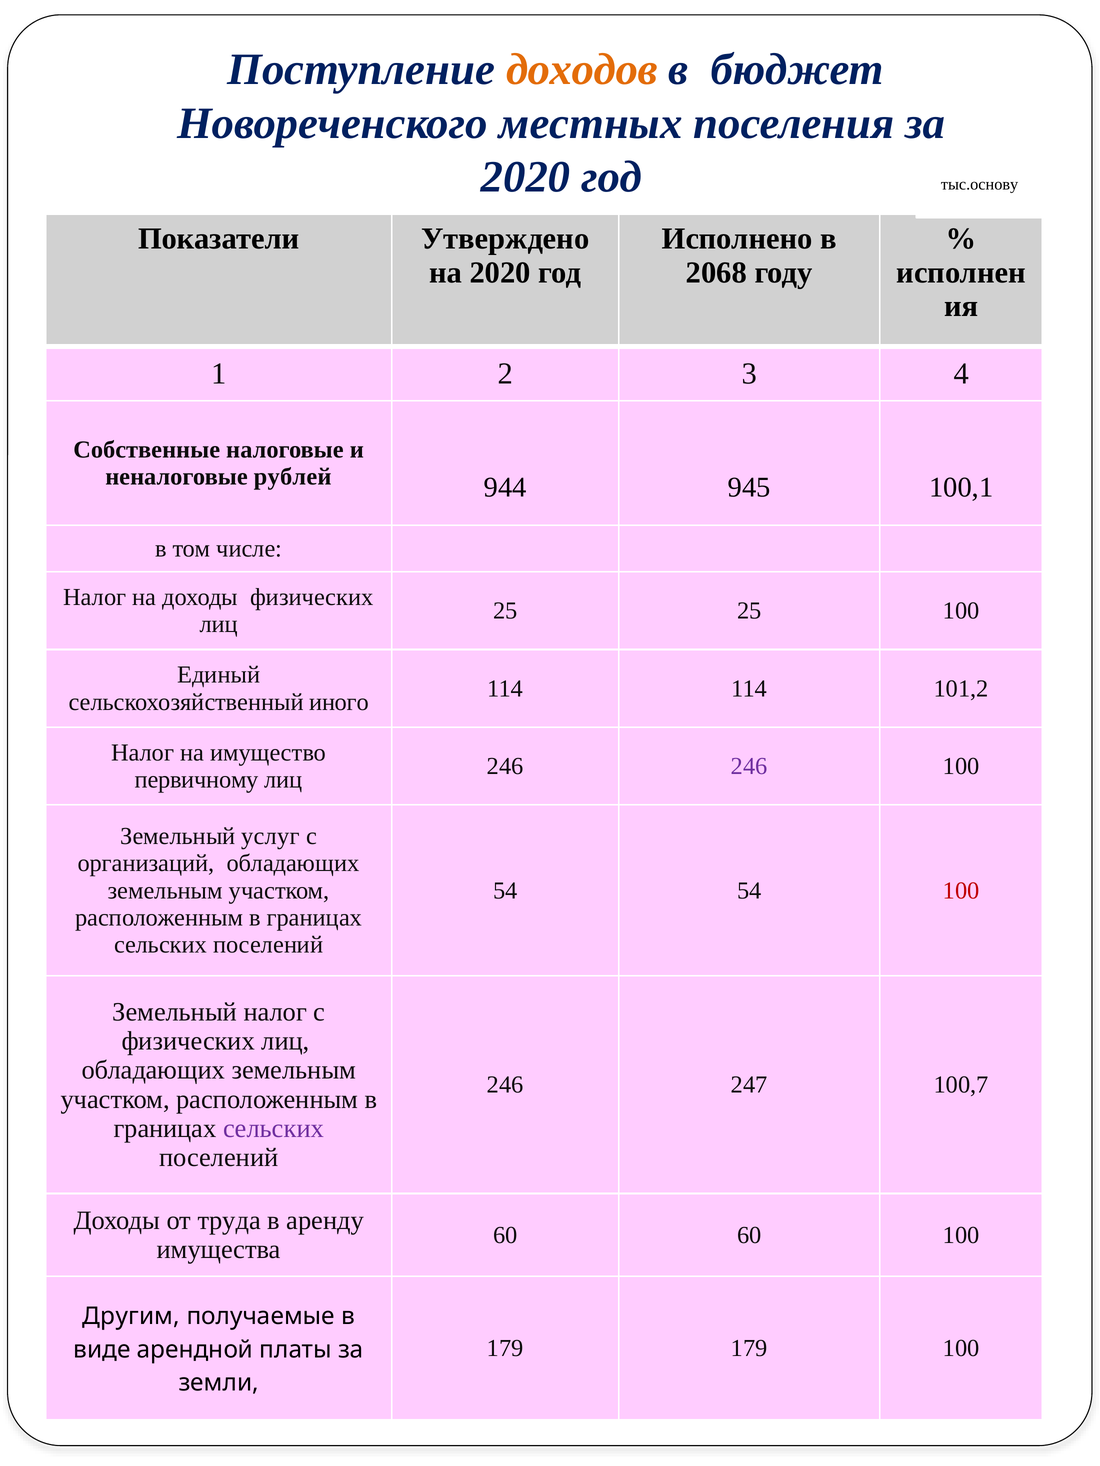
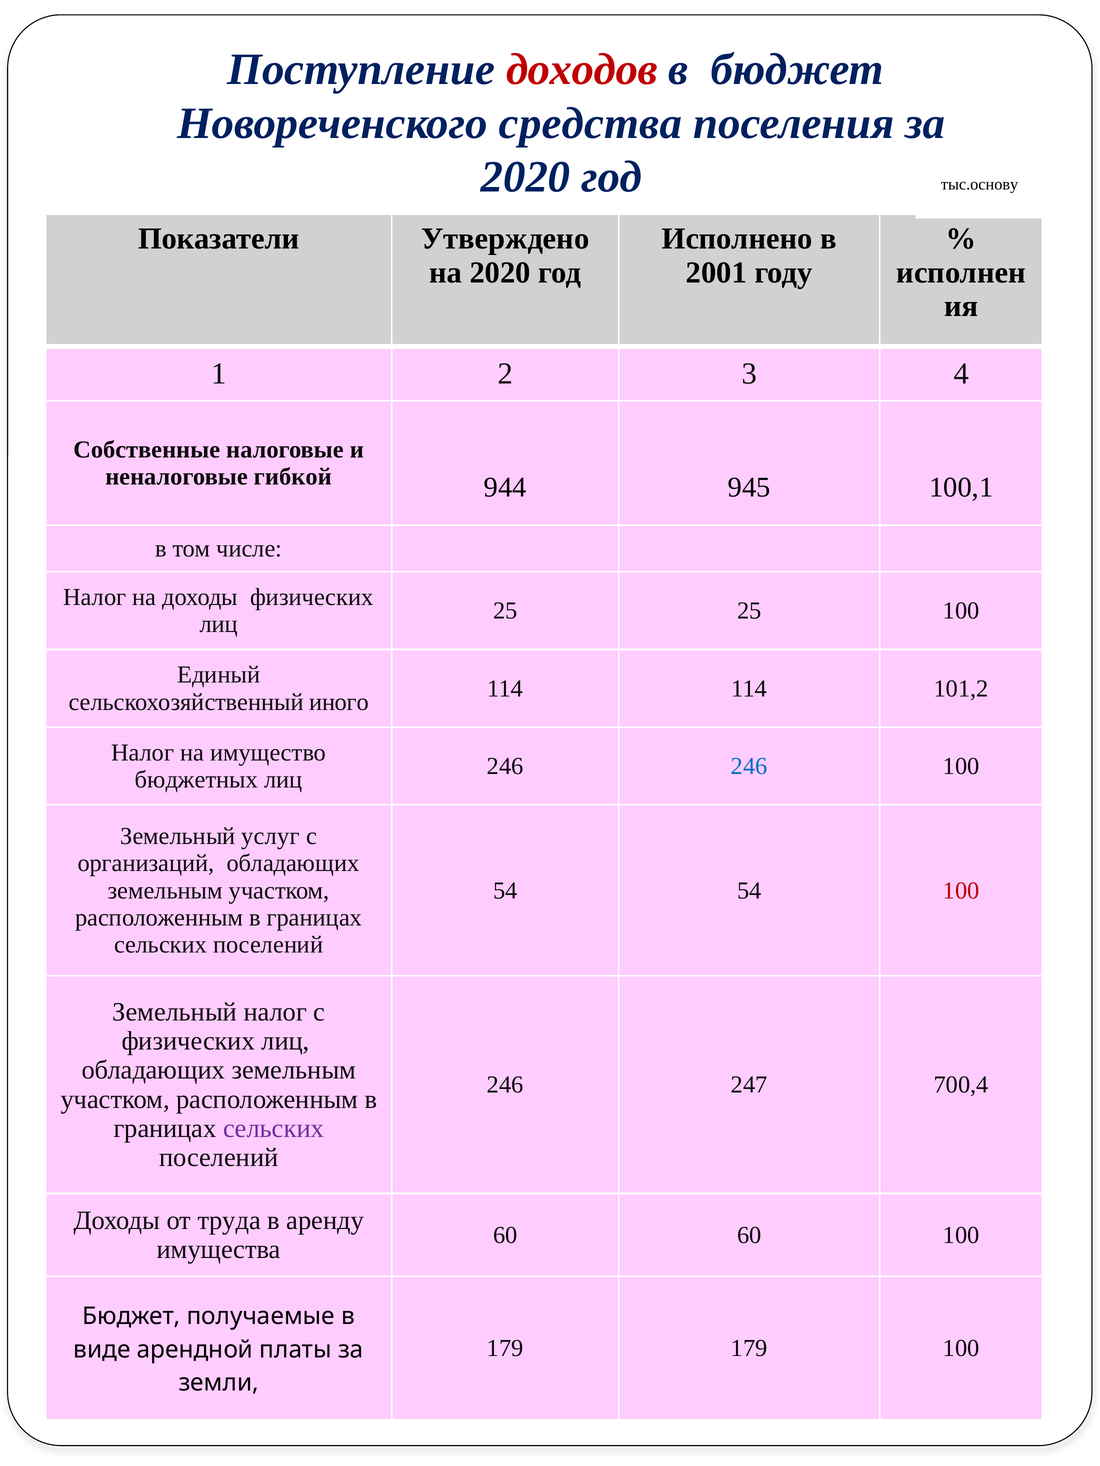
доходов colour: orange -> red
местных: местных -> средства
2068: 2068 -> 2001
рублей: рублей -> гибкой
246 at (749, 767) colour: purple -> blue
первичному: первичному -> бюджетных
100,7: 100,7 -> 700,4
Другим at (131, 1317): Другим -> Бюджет
